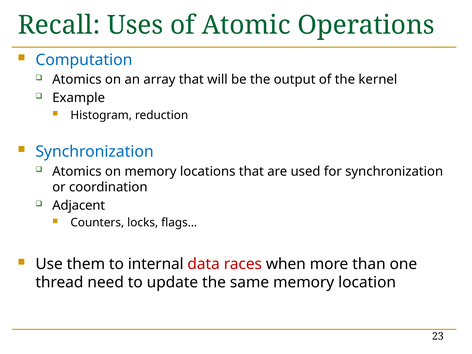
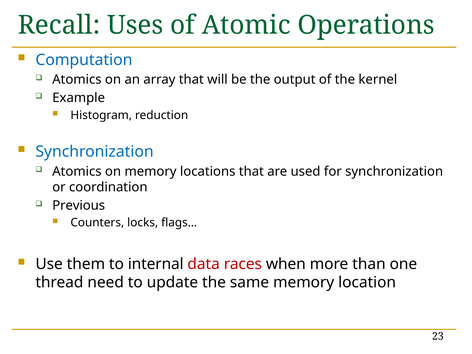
Adjacent: Adjacent -> Previous
